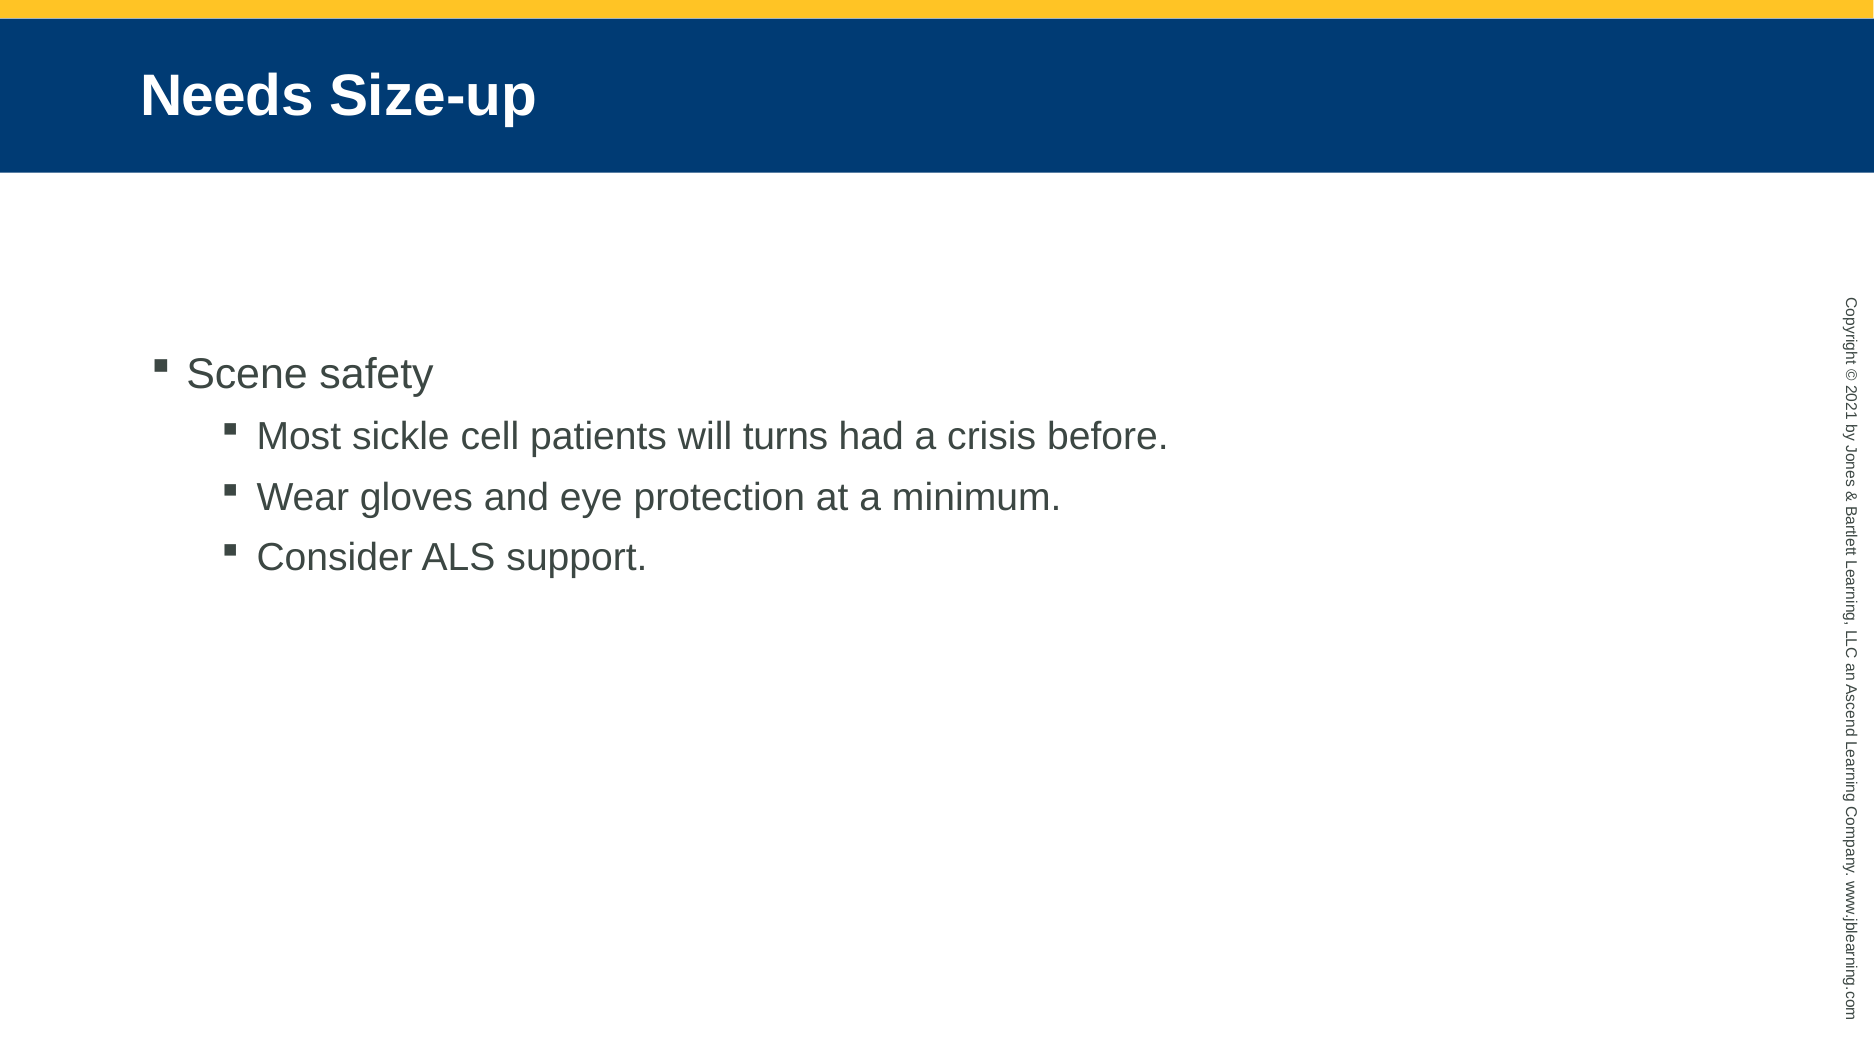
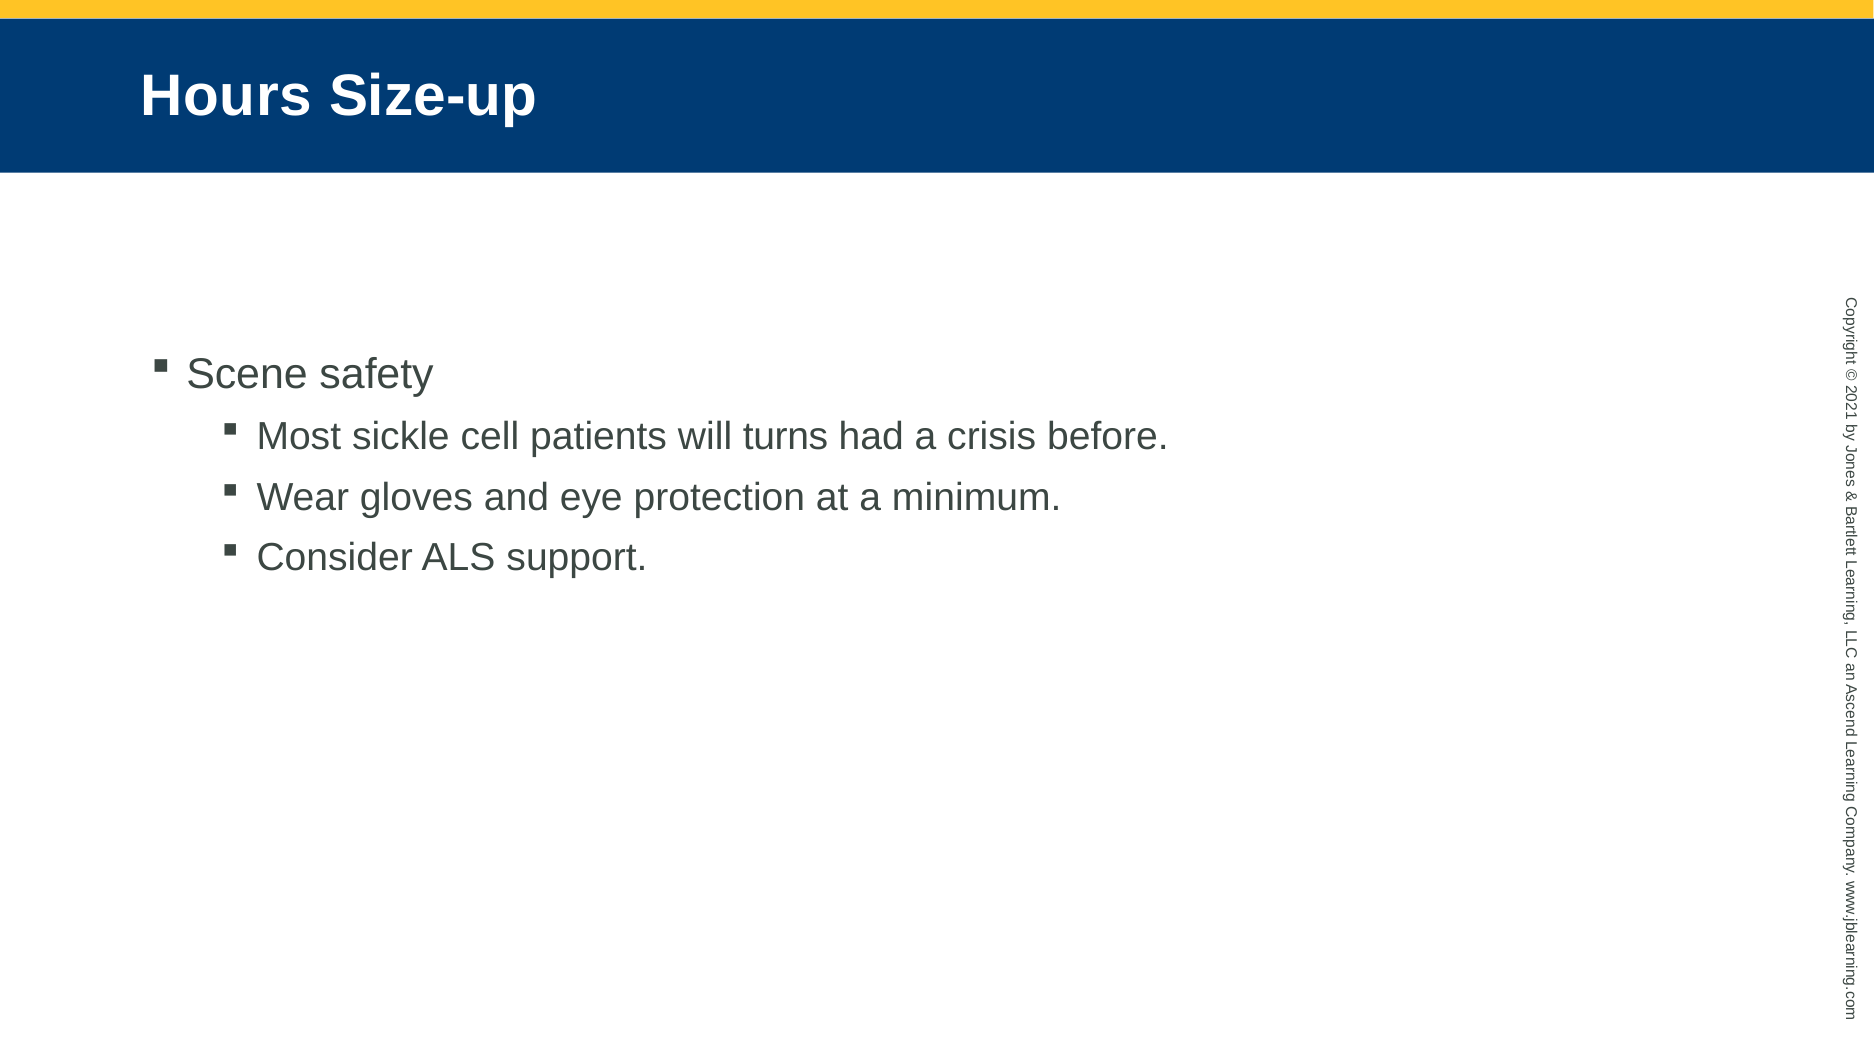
Needs: Needs -> Hours
